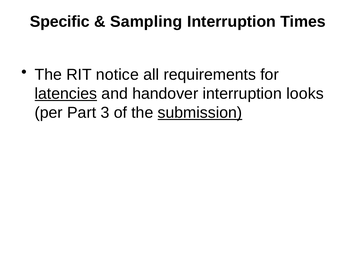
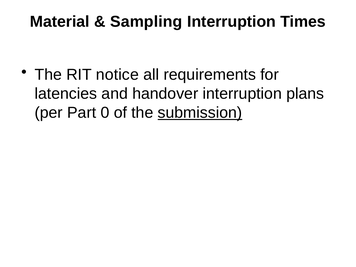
Specific: Specific -> Material
latencies underline: present -> none
looks: looks -> plans
3: 3 -> 0
